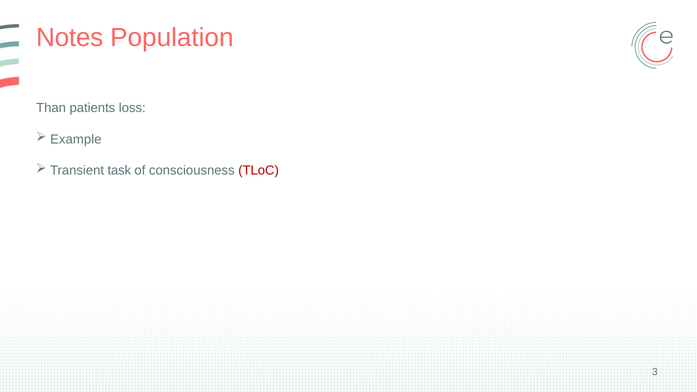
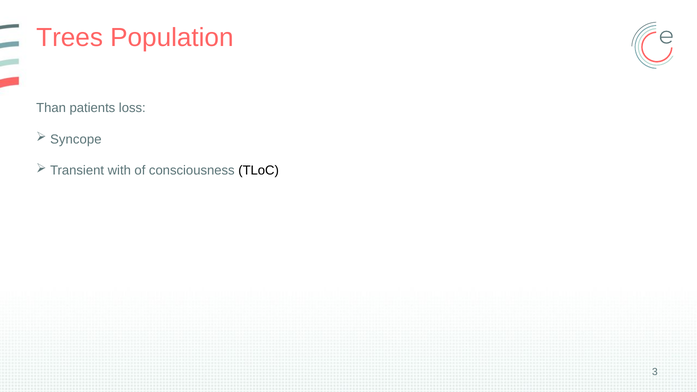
Notes: Notes -> Trees
Example: Example -> Syncope
task: task -> with
TLoC colour: red -> black
